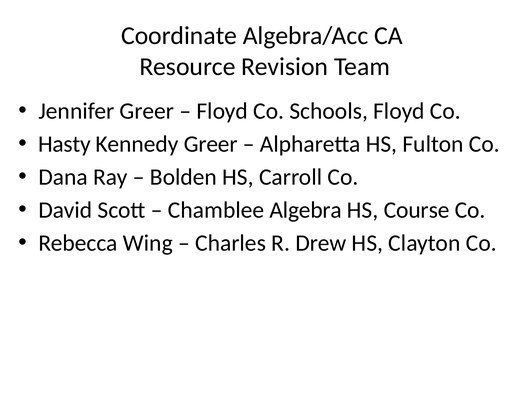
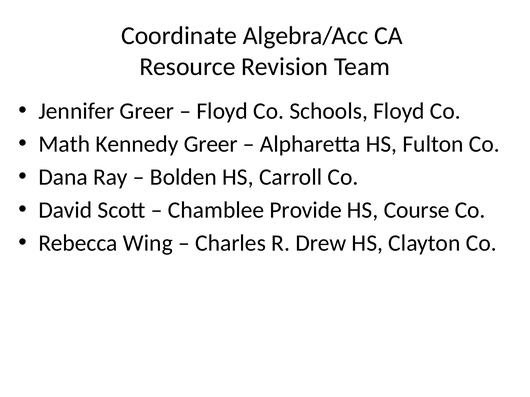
Hasty: Hasty -> Math
Algebra: Algebra -> Provide
